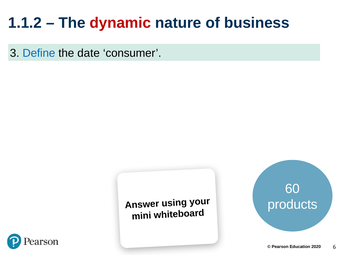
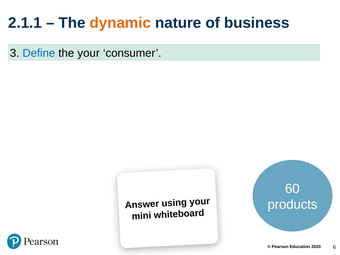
1.1.2: 1.1.2 -> 2.1.1
dynamic colour: red -> orange
the date: date -> your
